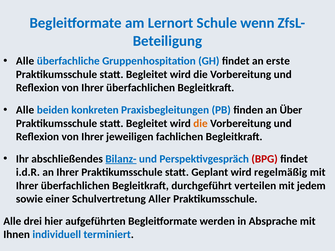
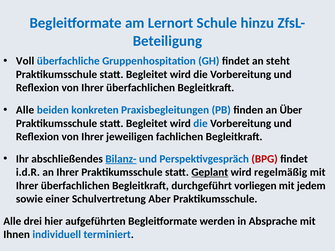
wenn: wenn -> hinzu
Alle at (25, 61): Alle -> Voll
erste: erste -> steht
die at (200, 123) colour: orange -> blue
Geplant underline: none -> present
verteilen: verteilen -> vorliegen
Aller: Aller -> Aber
